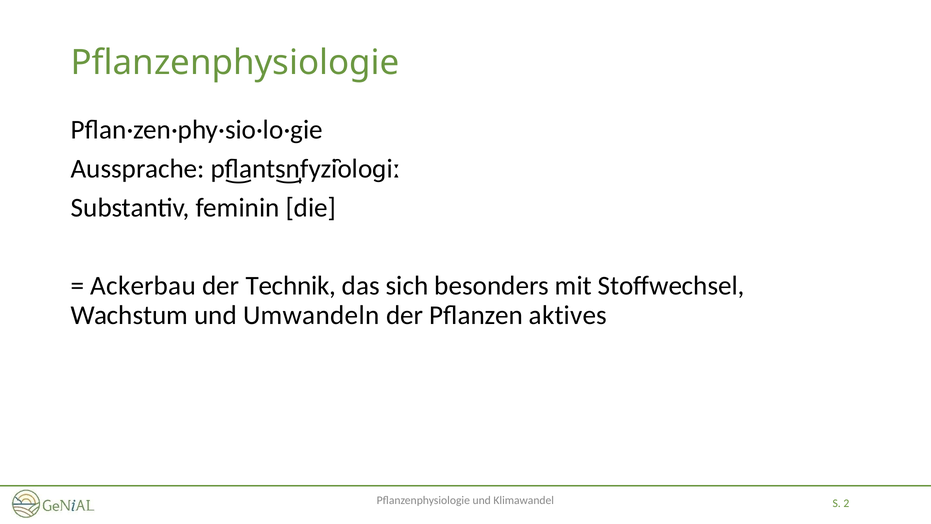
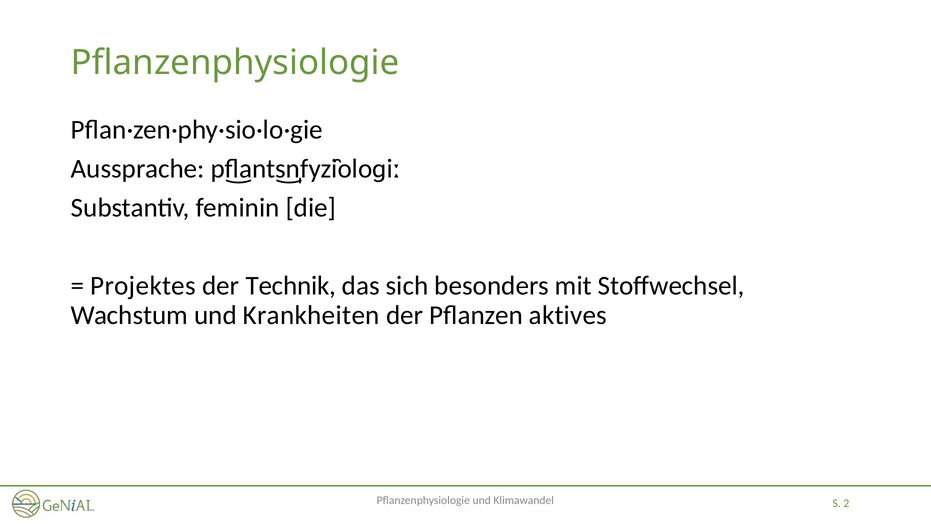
Ackerbau: Ackerbau -> Projektes
Umwandeln: Umwandeln -> Krankheiten
